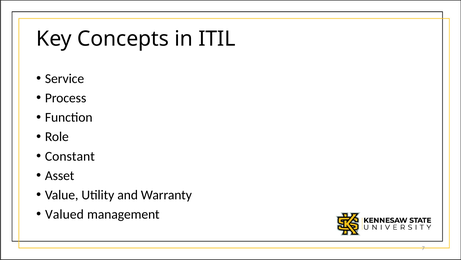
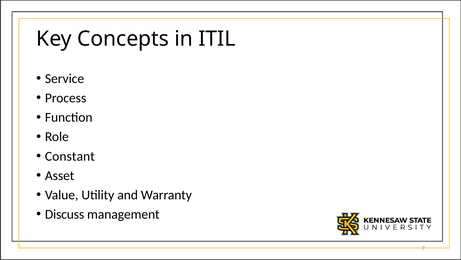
Valued: Valued -> Discuss
